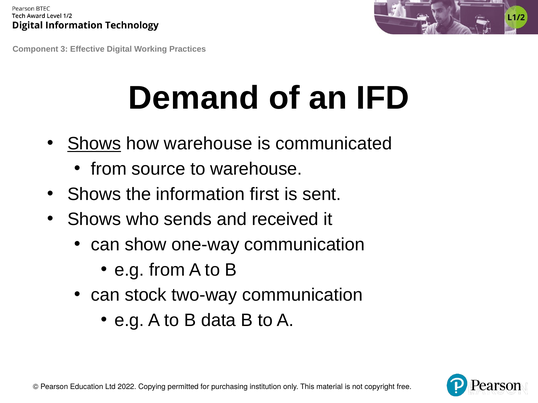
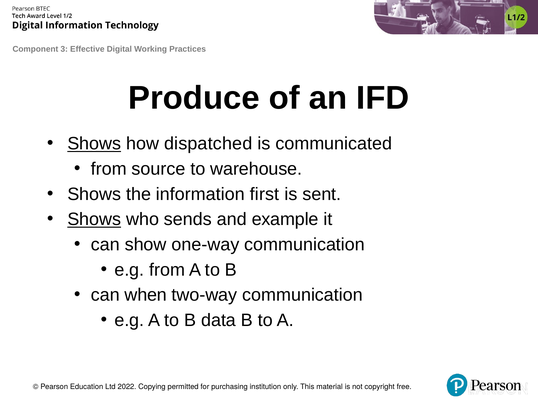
Demand: Demand -> Produce
how warehouse: warehouse -> dispatched
Shows at (94, 220) underline: none -> present
received: received -> example
stock: stock -> when
